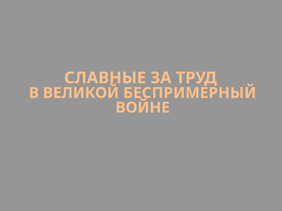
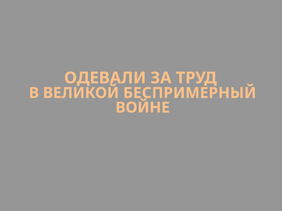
СЛАВНЫЕ: СЛАВНЫЕ -> ОДЕВАЛИ
